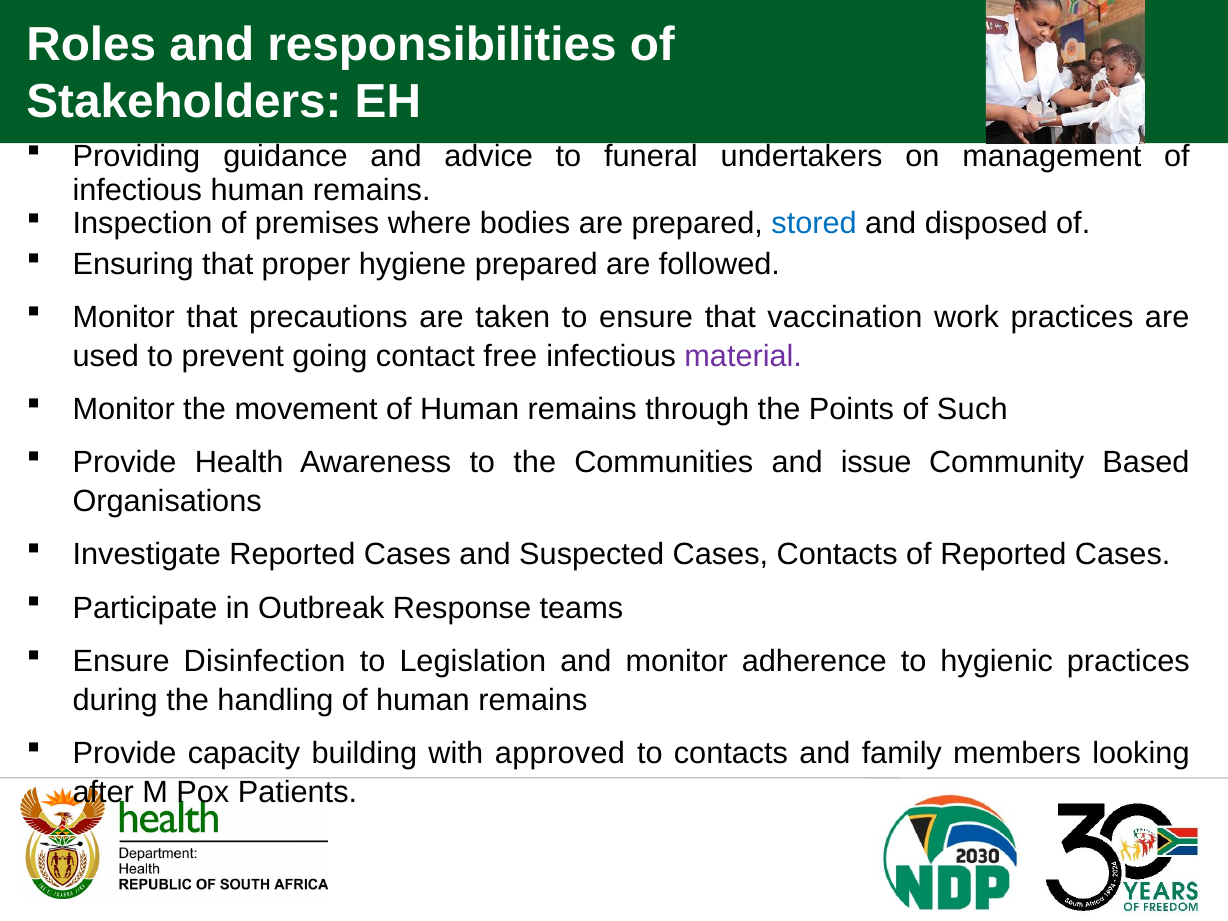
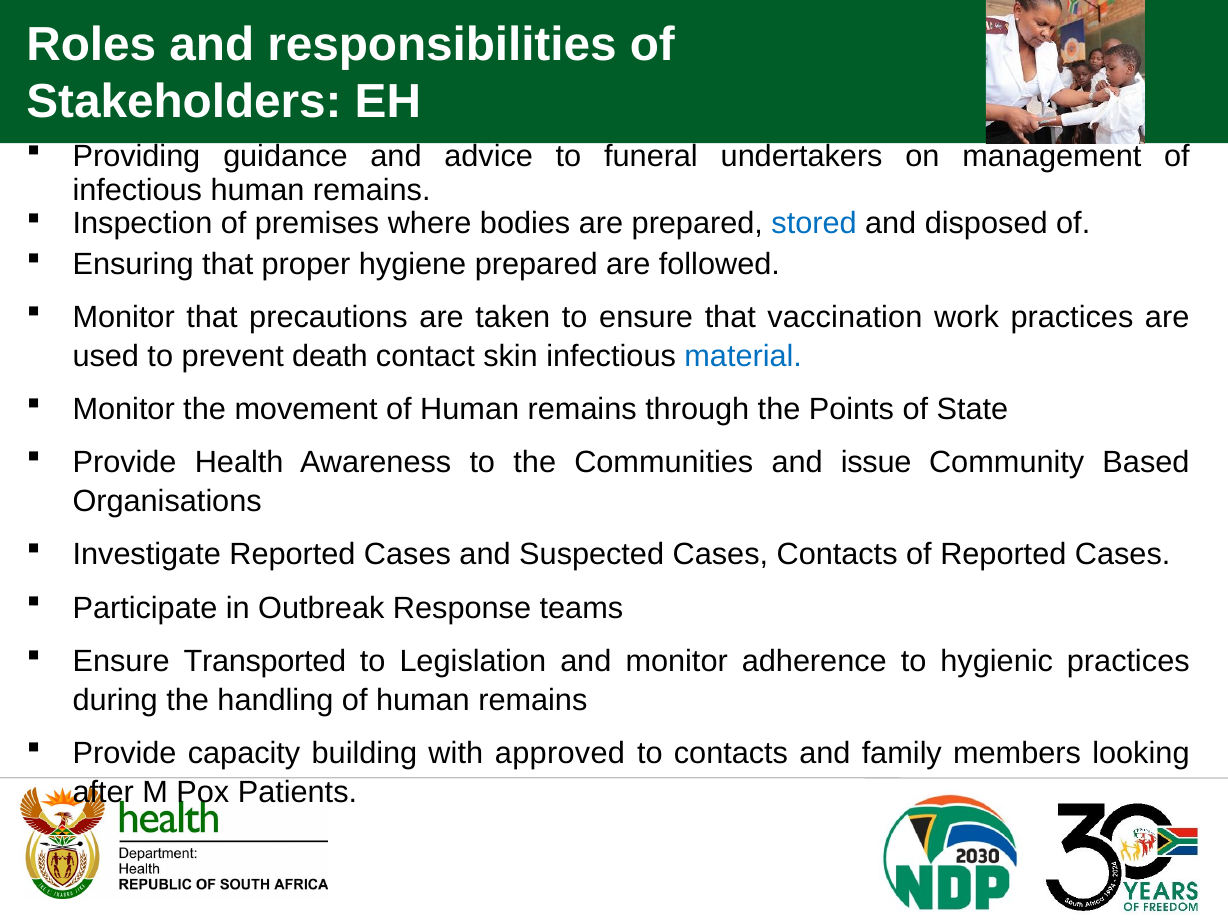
going: going -> death
free: free -> skin
material colour: purple -> blue
Such: Such -> State
Disinfection: Disinfection -> Transported
